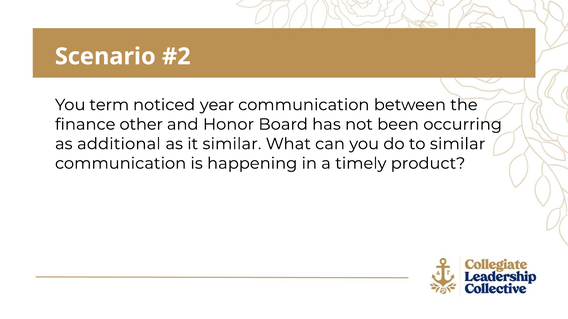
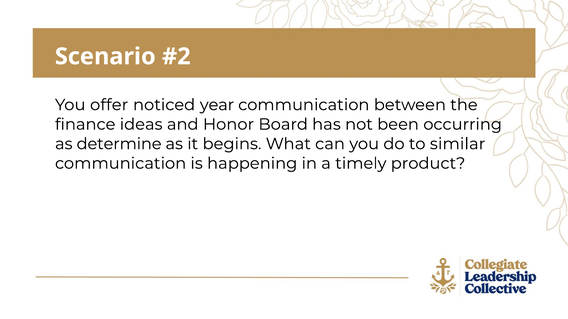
term: term -> offer
other: other -> ideas
additional: additional -> determine
it similar: similar -> begins
